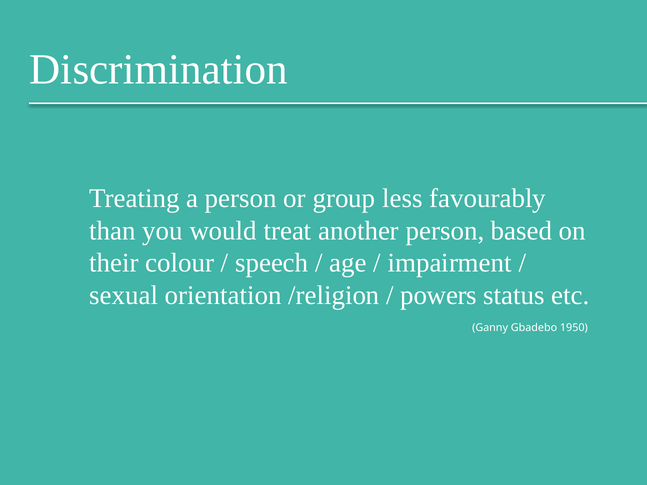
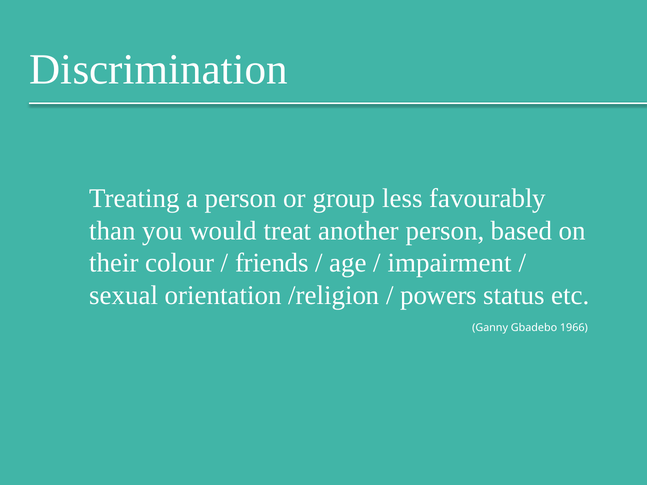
speech: speech -> friends
1950: 1950 -> 1966
